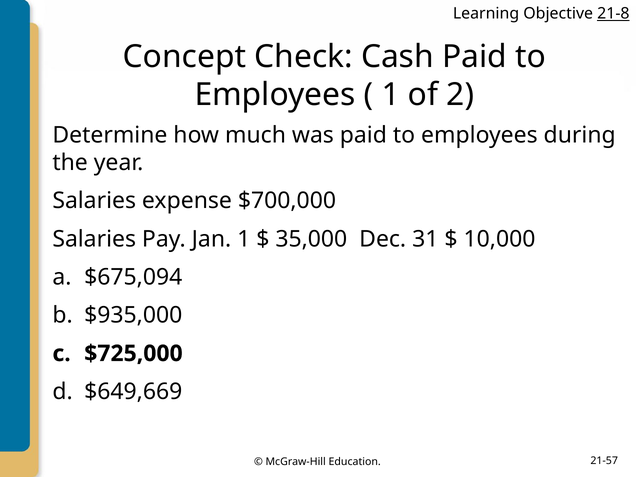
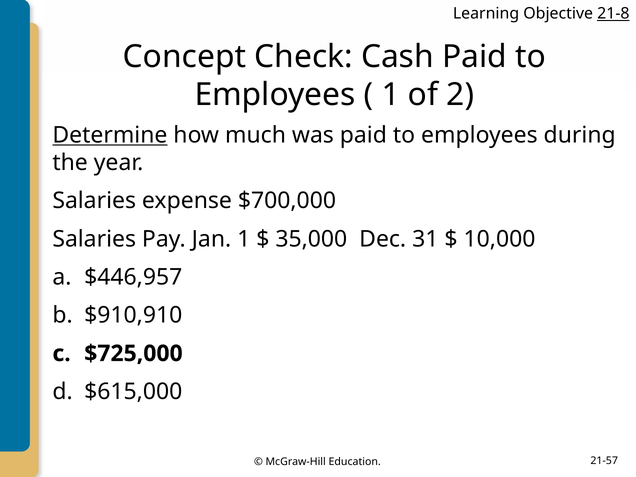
Determine underline: none -> present
$675,094: $675,094 -> $446,957
$935,000: $935,000 -> $910,910
$649,669: $649,669 -> $615,000
